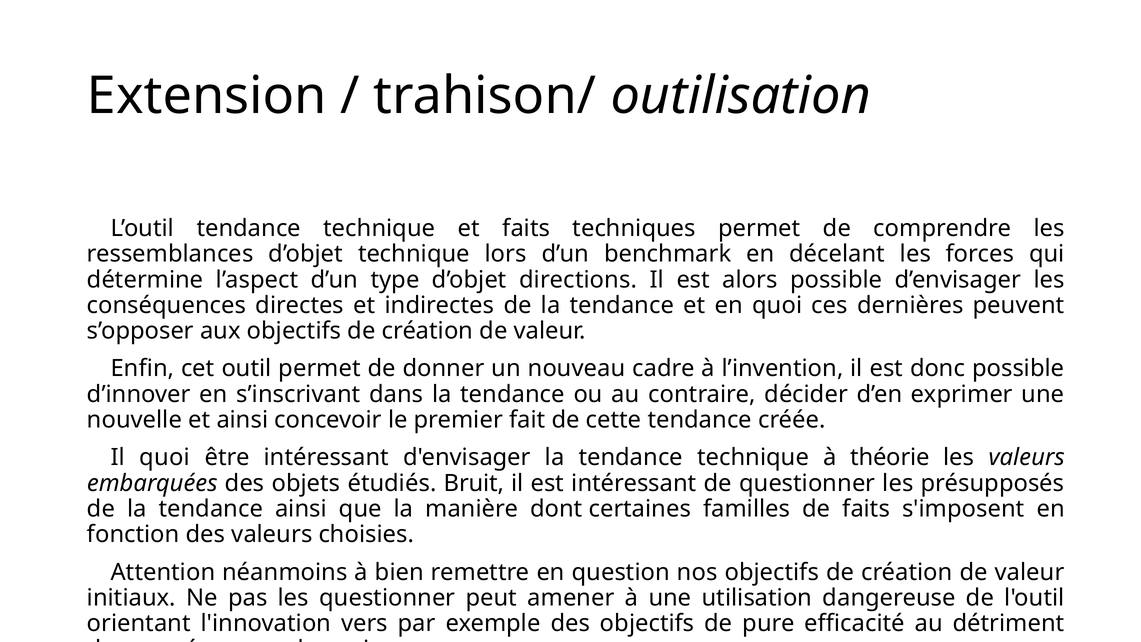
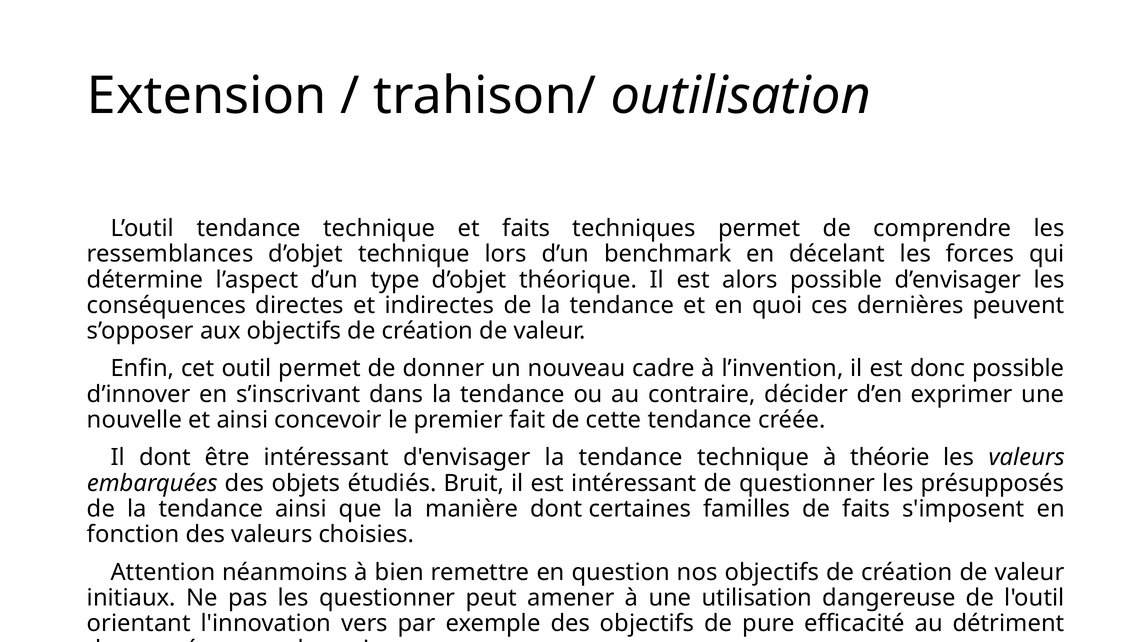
directions: directions -> théorique
Il quoi: quoi -> dont
